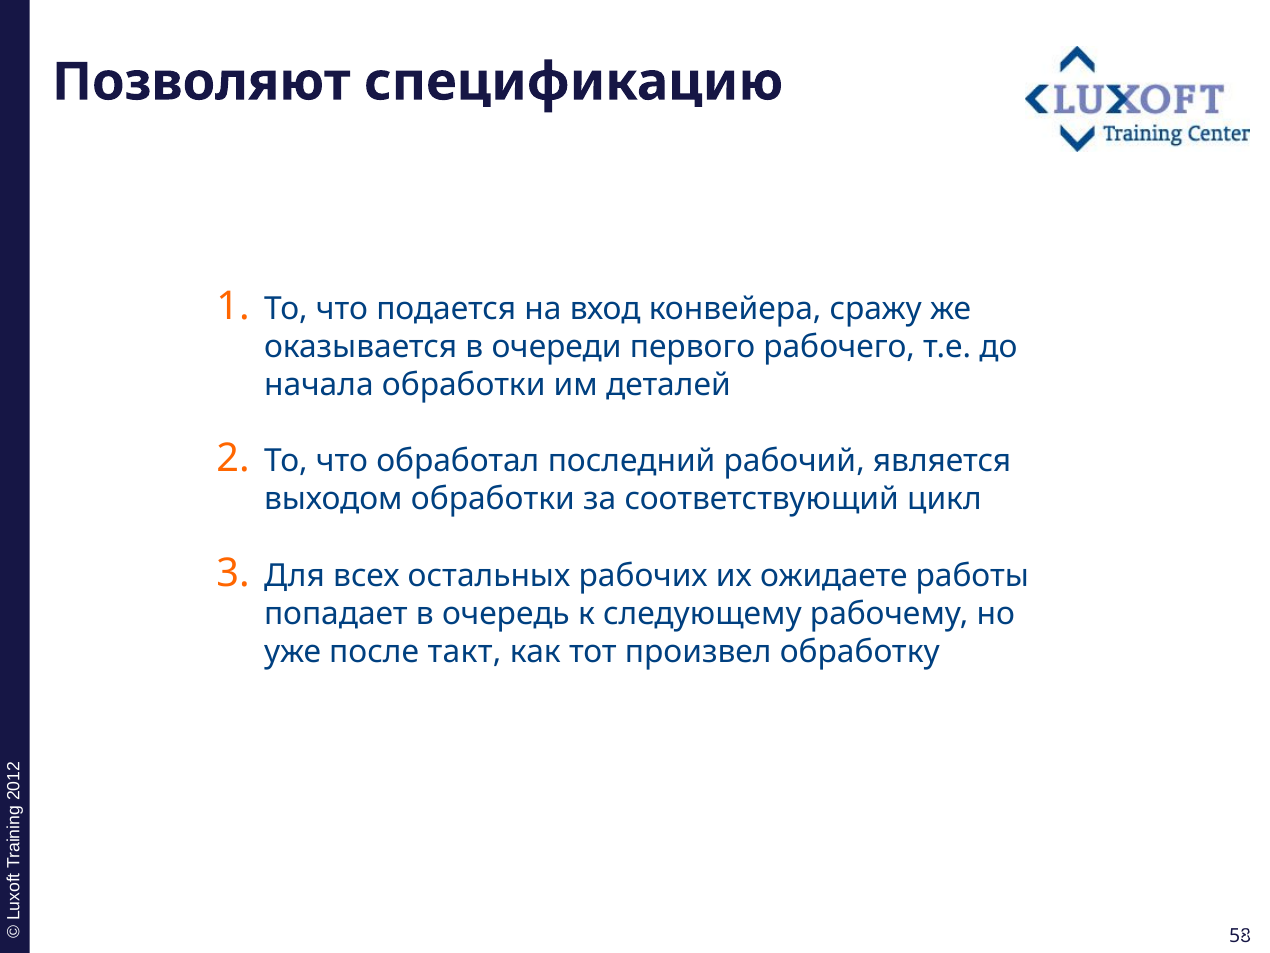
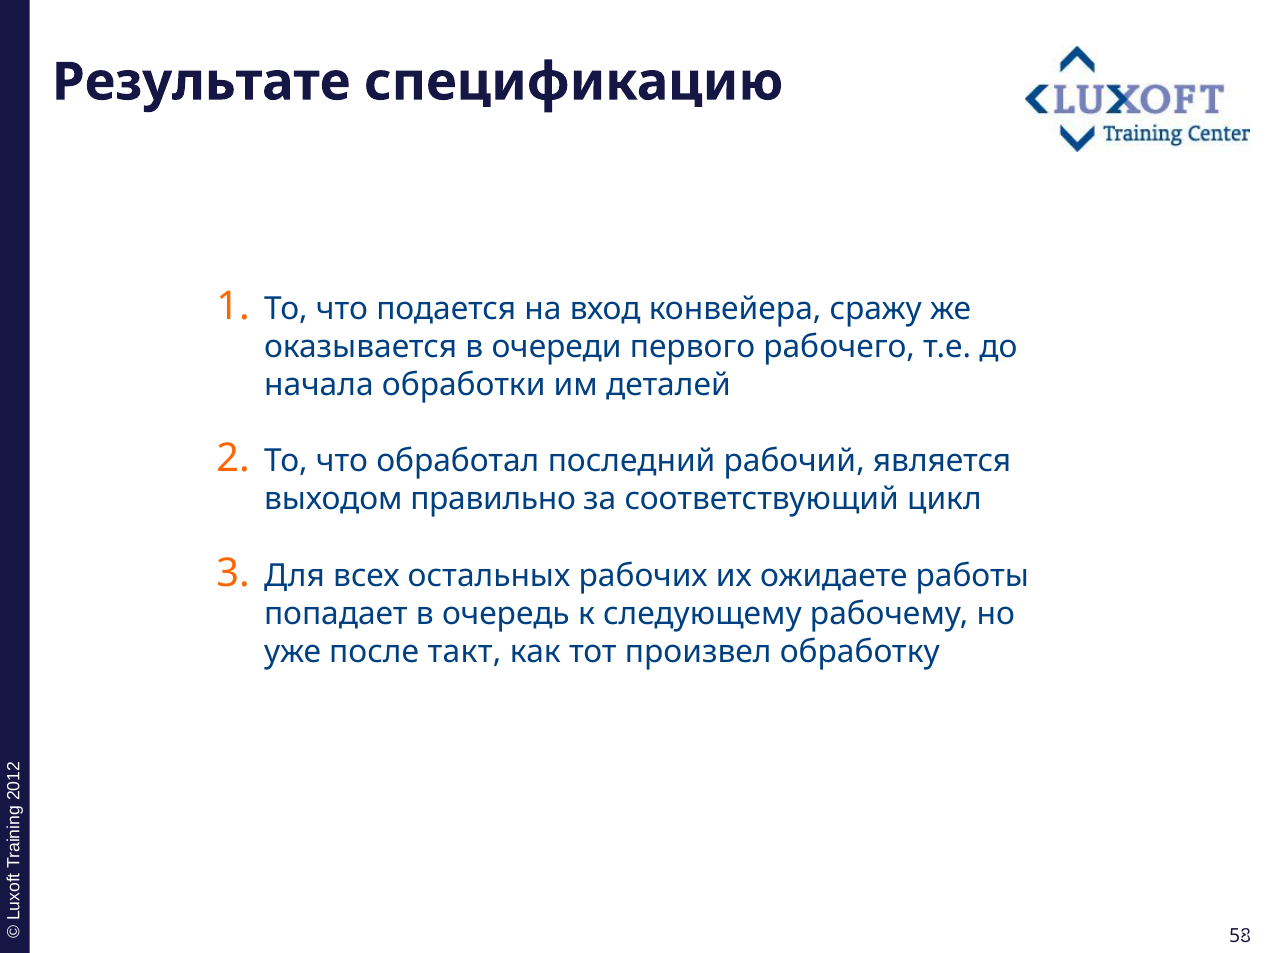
Позволяют: Позволяют -> Результате
выходом обработки: обработки -> правильно
